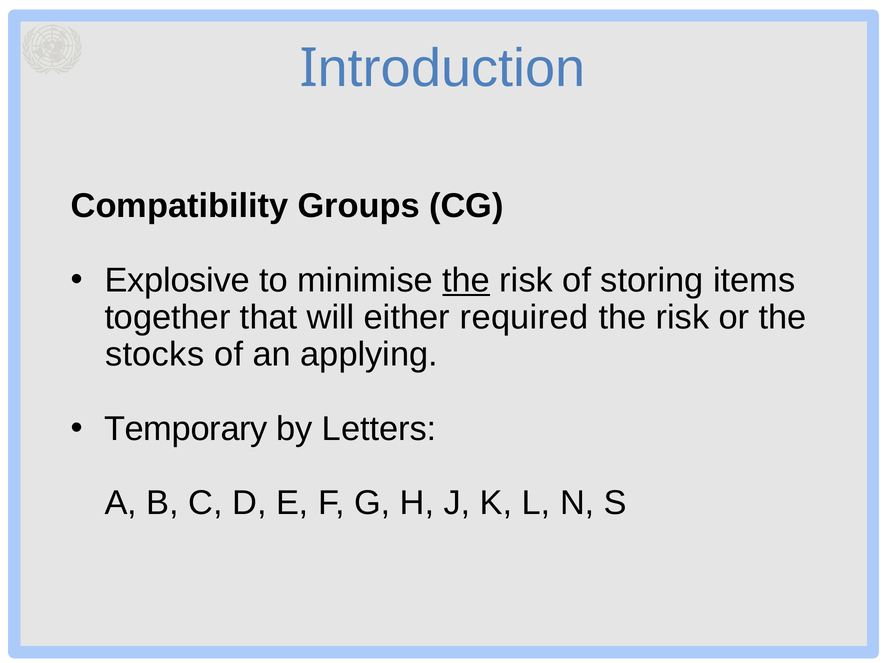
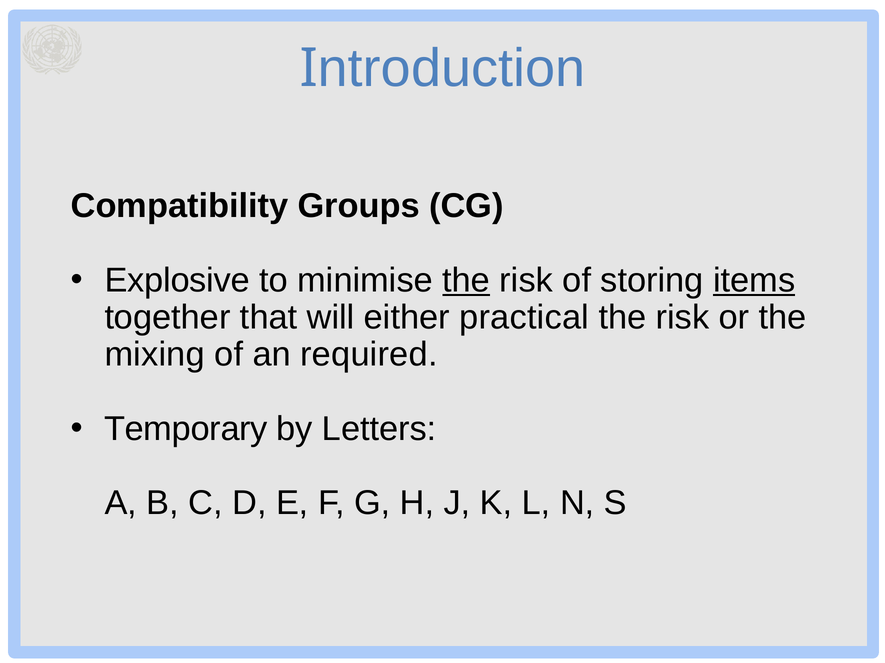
items underline: none -> present
required: required -> practical
stocks: stocks -> mixing
applying: applying -> required
